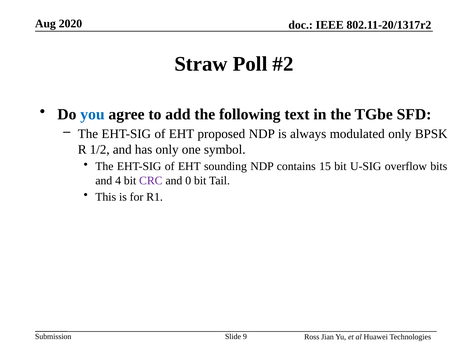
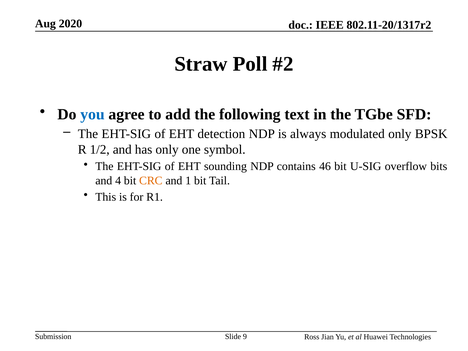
proposed: proposed -> detection
15: 15 -> 46
CRC colour: purple -> orange
0: 0 -> 1
